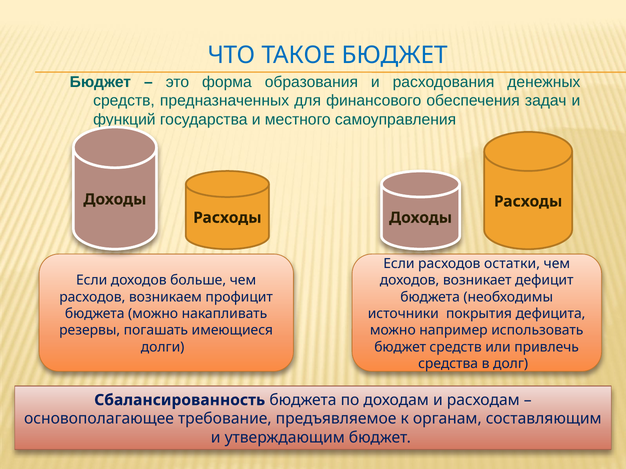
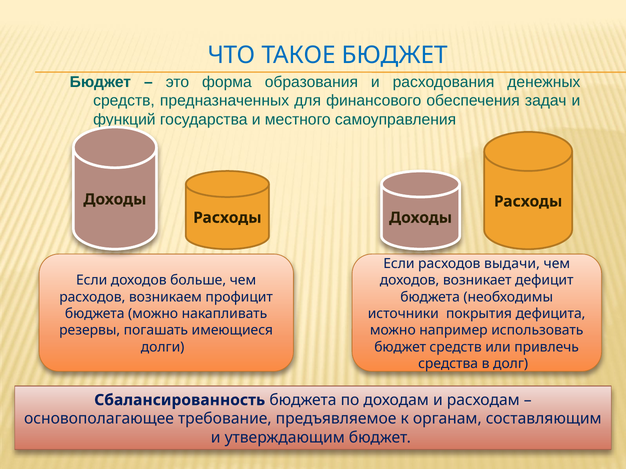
остатки: остатки -> выдачи
